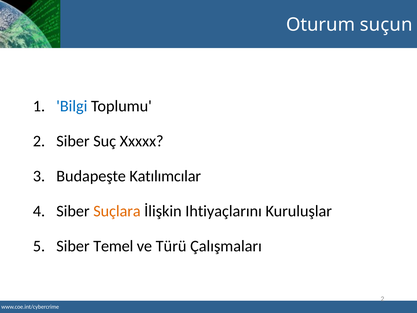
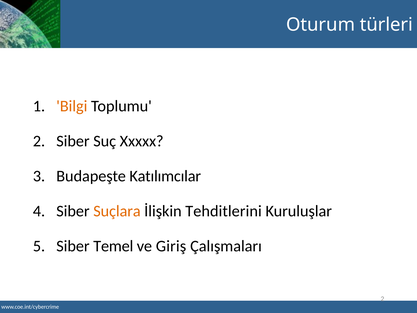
suçun: suçun -> türleri
Bilgi colour: blue -> orange
Ihtiyaçlarını: Ihtiyaçlarını -> Tehditlerini
Türü: Türü -> Giriş
